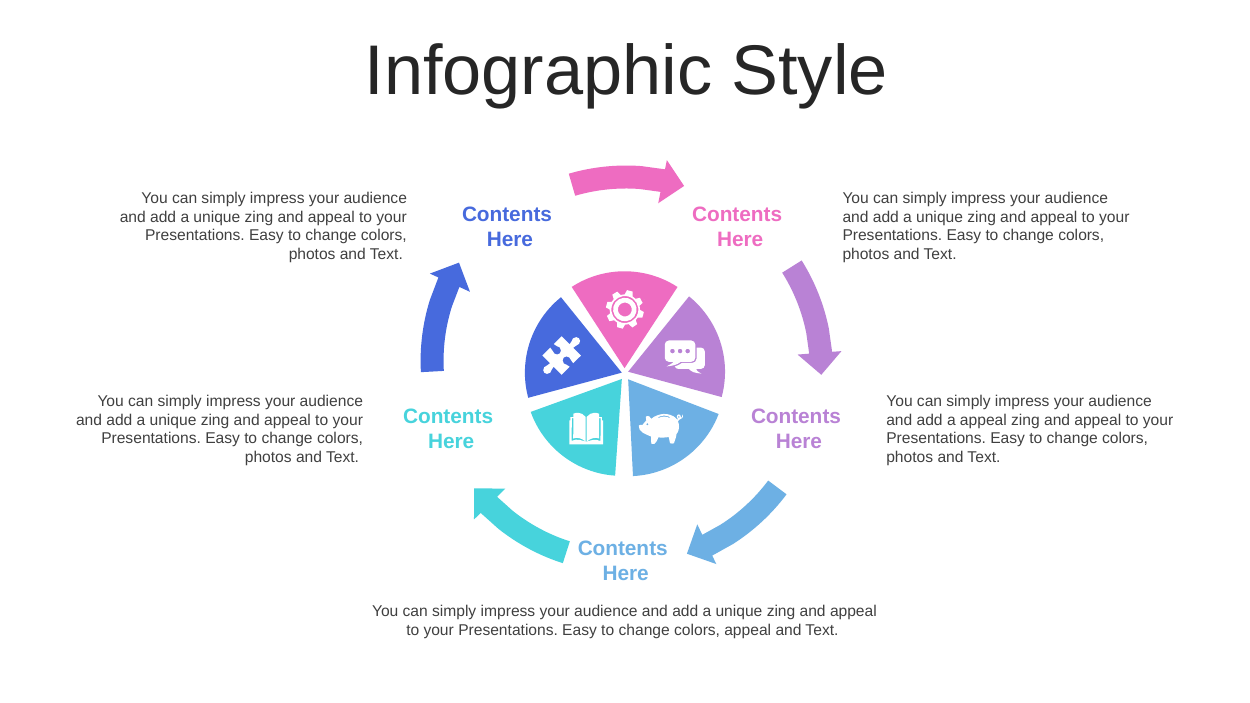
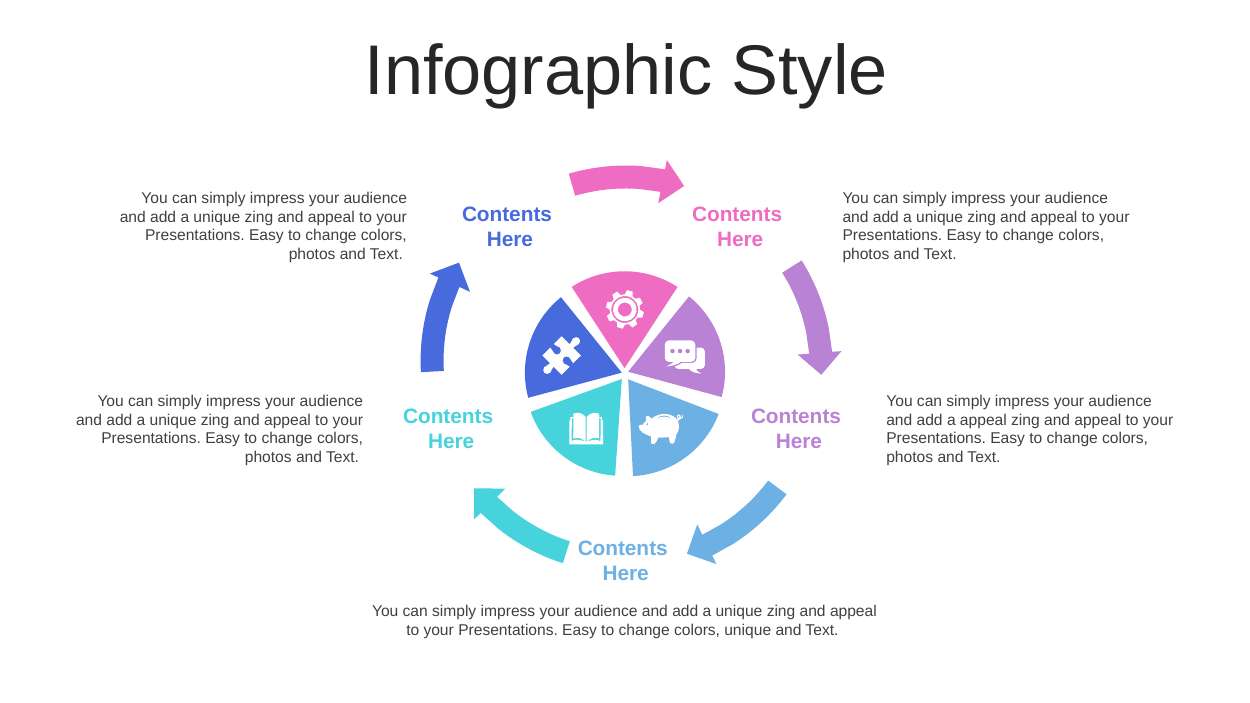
colors appeal: appeal -> unique
